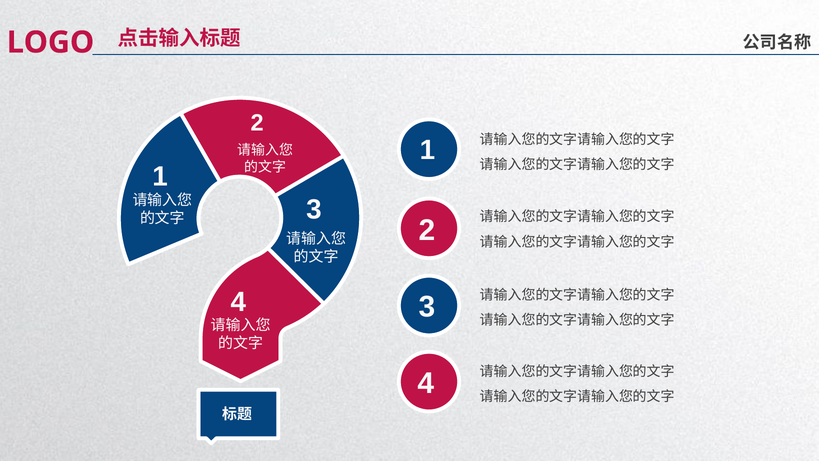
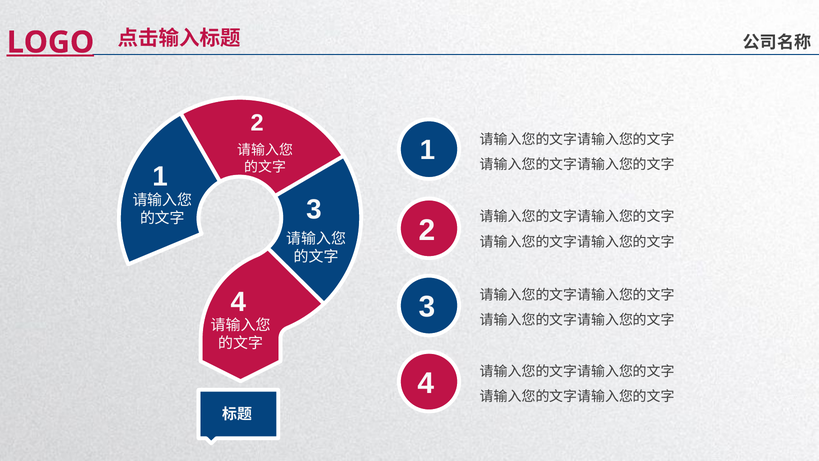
LOGO underline: none -> present
